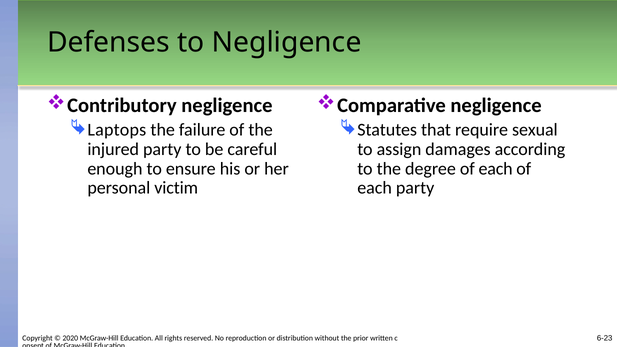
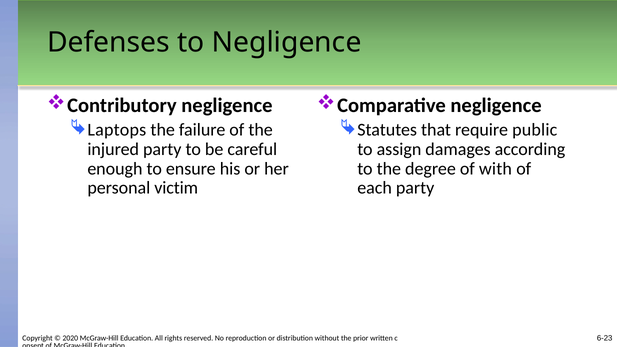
sexual: sexual -> public
degree of each: each -> with
